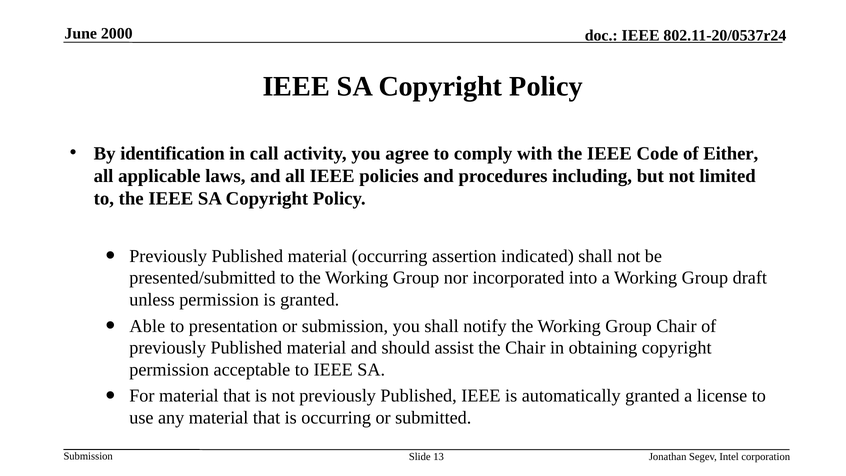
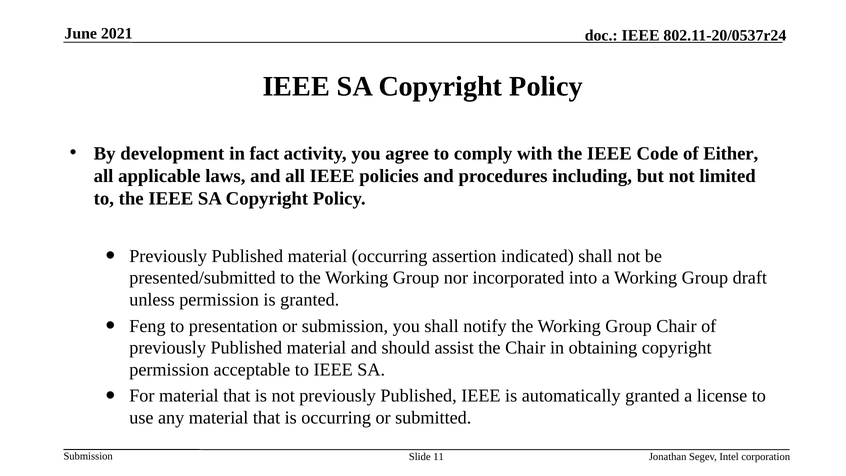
2000: 2000 -> 2021
identification: identification -> development
call: call -> fact
Able: Able -> Feng
13: 13 -> 11
